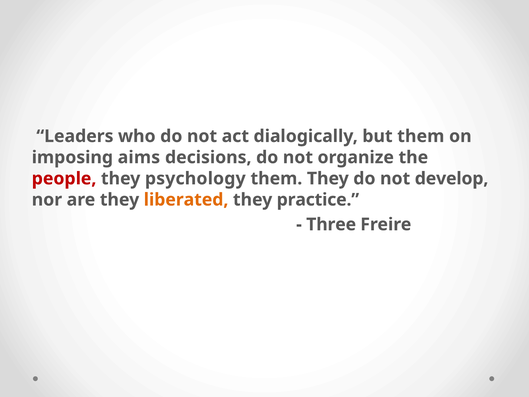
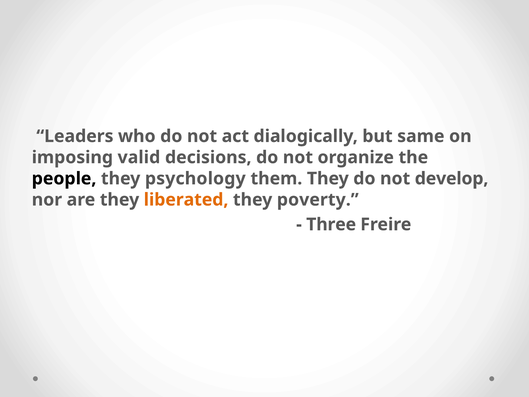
but them: them -> same
aims: aims -> valid
people colour: red -> black
practice: practice -> poverty
